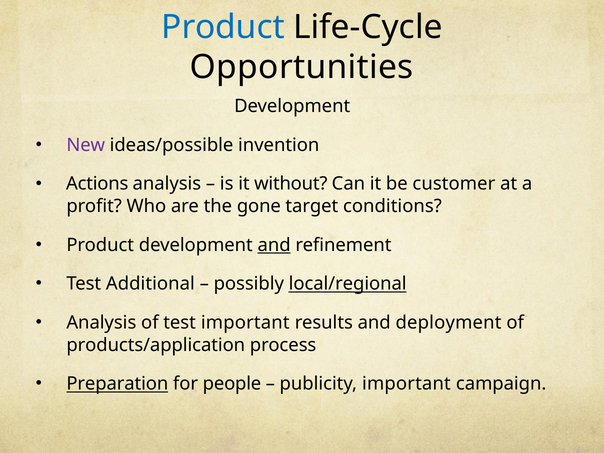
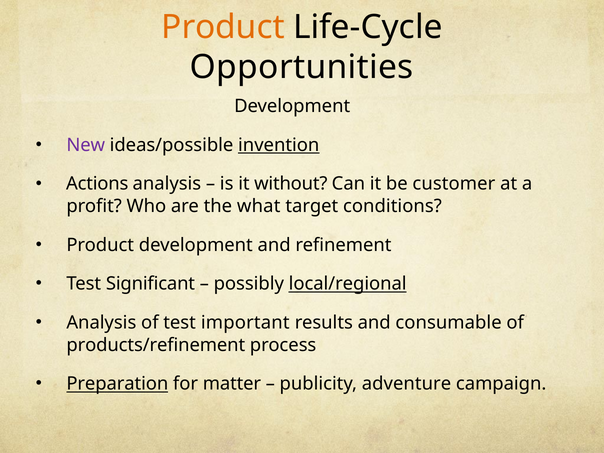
Product at (223, 27) colour: blue -> orange
invention underline: none -> present
gone: gone -> what
and at (274, 245) underline: present -> none
Additional: Additional -> Significant
deployment: deployment -> consumable
products/application: products/application -> products/refinement
people: people -> matter
publicity important: important -> adventure
